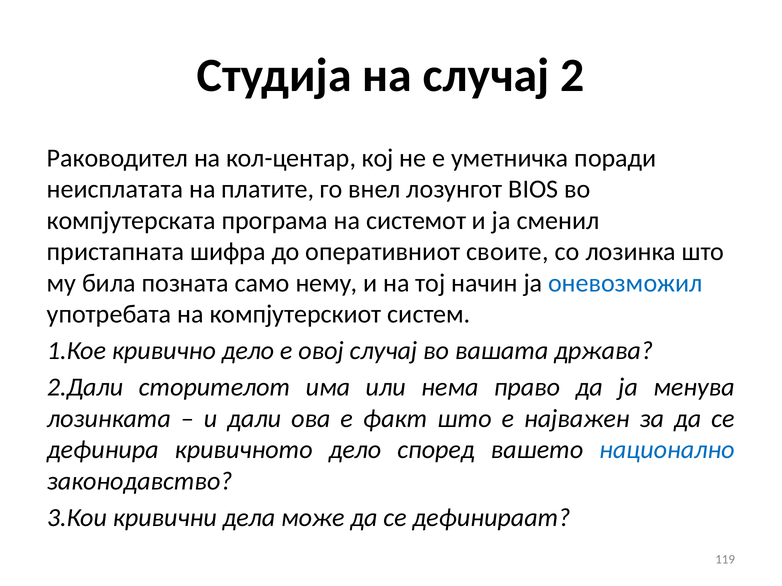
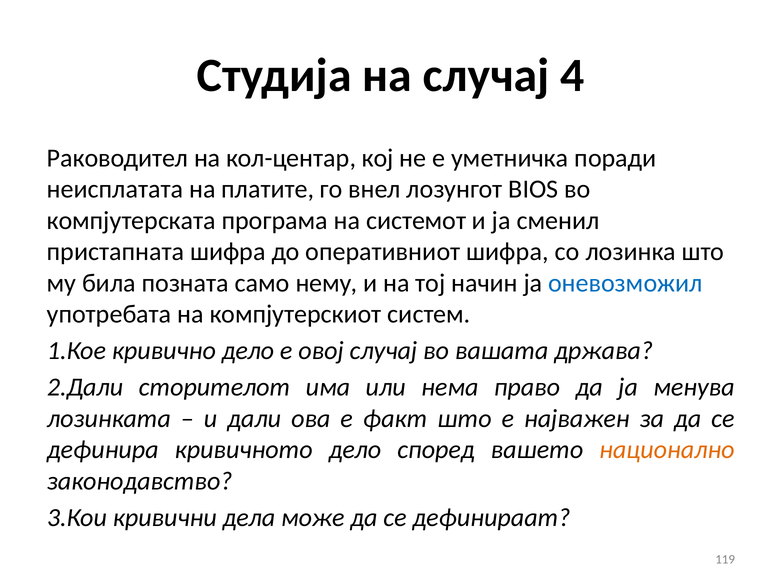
2: 2 -> 4
оперативниот своите: своите -> шифра
национално colour: blue -> orange
